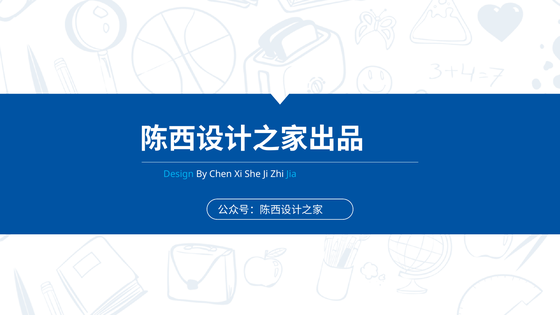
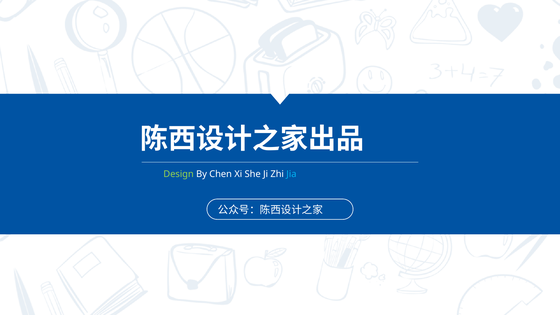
Design colour: light blue -> light green
